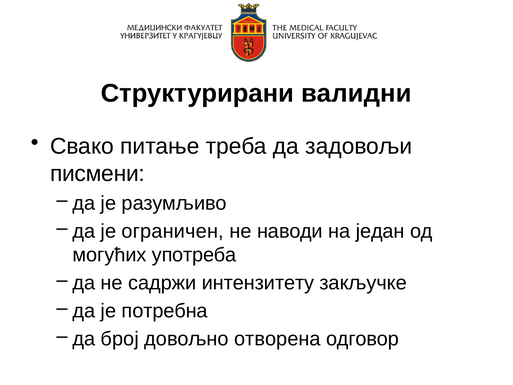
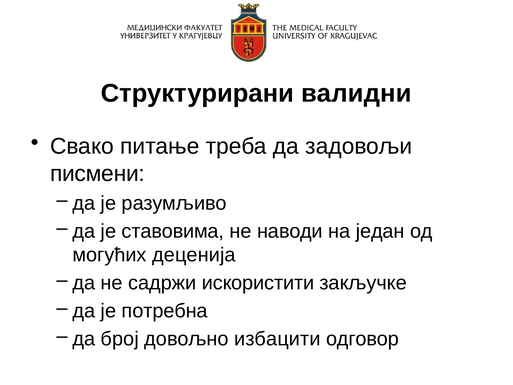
ограничен: ограничен -> ставовима
употреба: употреба -> деценија
интензитету: интензитету -> искористити
отворена: отворена -> избацити
